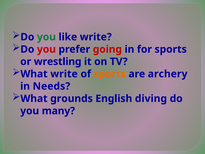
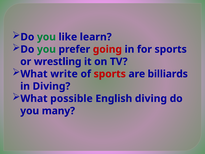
like write: write -> learn
you at (46, 49) colour: red -> green
sports at (110, 74) colour: orange -> red
archery: archery -> billiards
in Needs: Needs -> Diving
grounds: grounds -> possible
